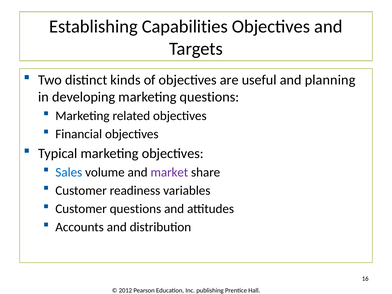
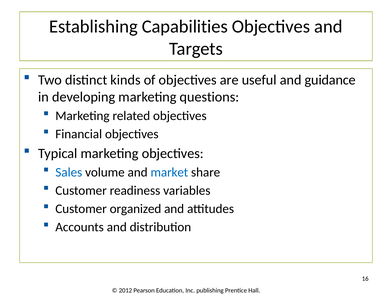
planning: planning -> guidance
market colour: purple -> blue
Customer questions: questions -> organized
